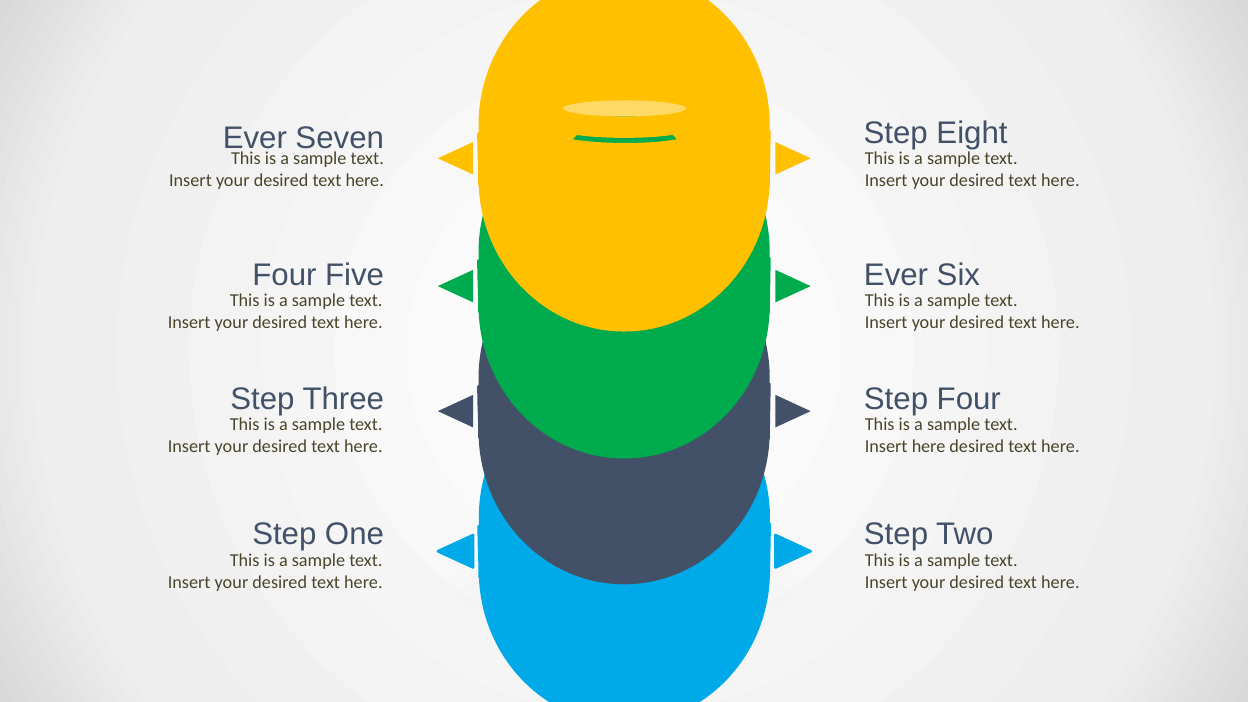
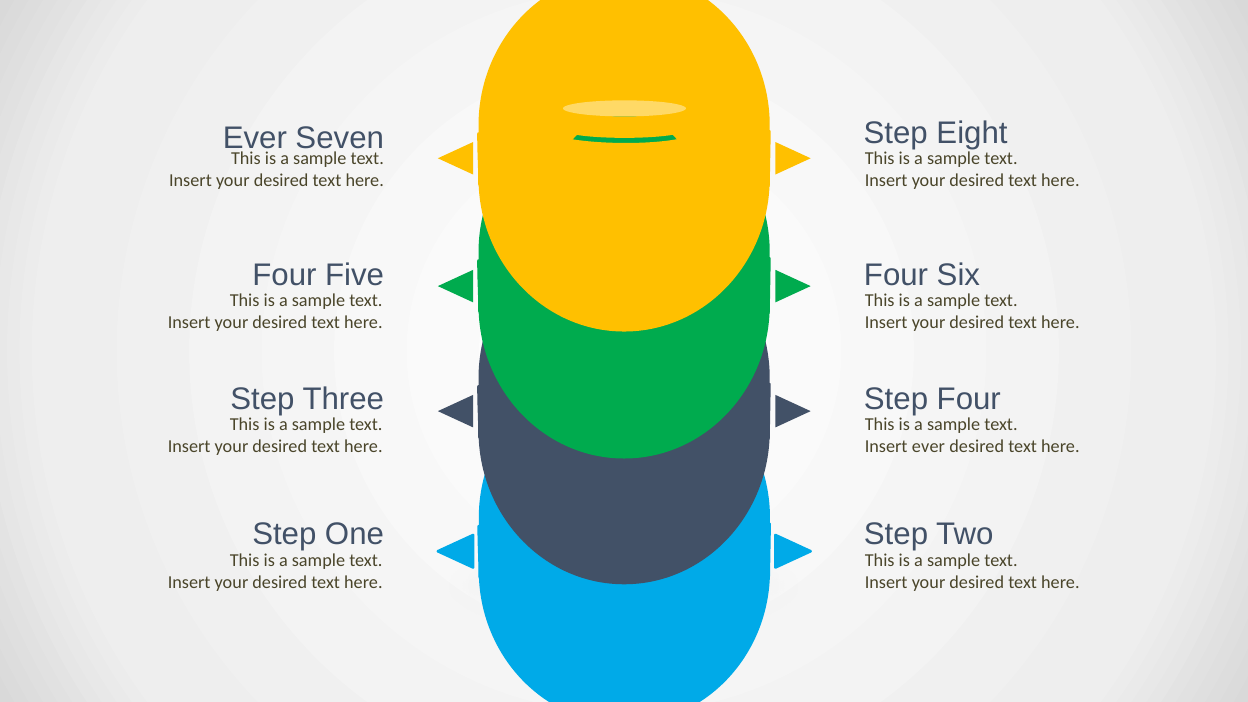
Ever at (896, 275): Ever -> Four
Insert here: here -> ever
